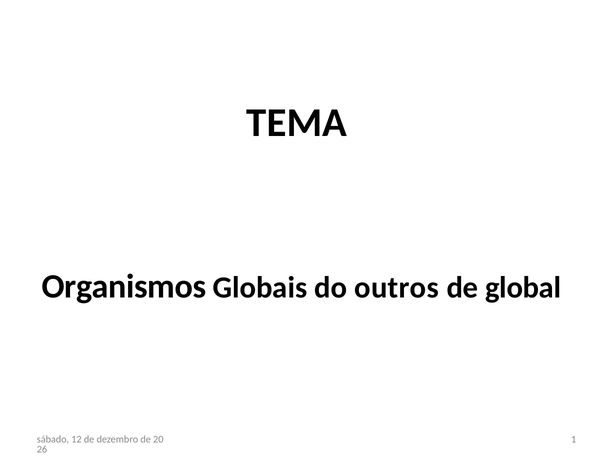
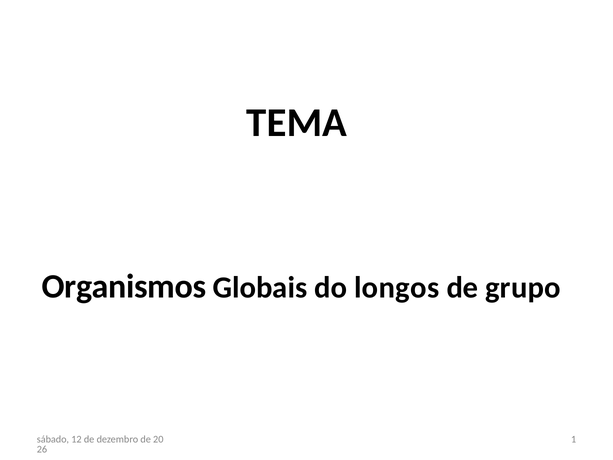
outros: outros -> longos
global: global -> grupo
